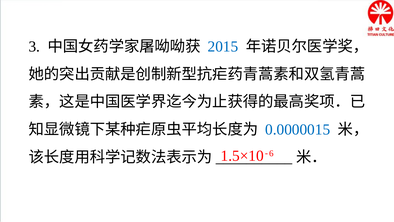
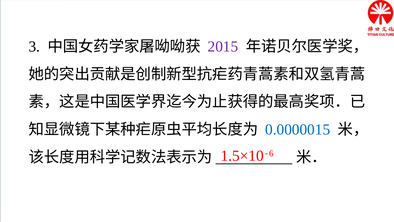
2015 colour: blue -> purple
